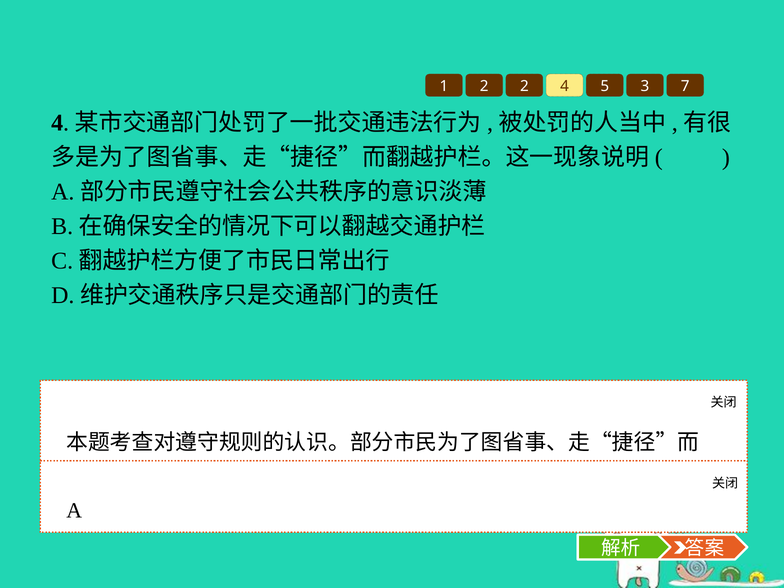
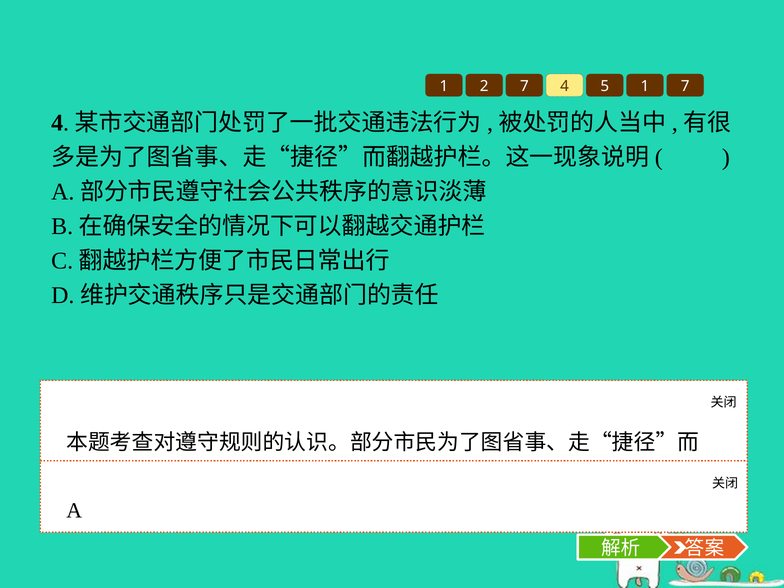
2 2: 2 -> 7
5 3: 3 -> 1
